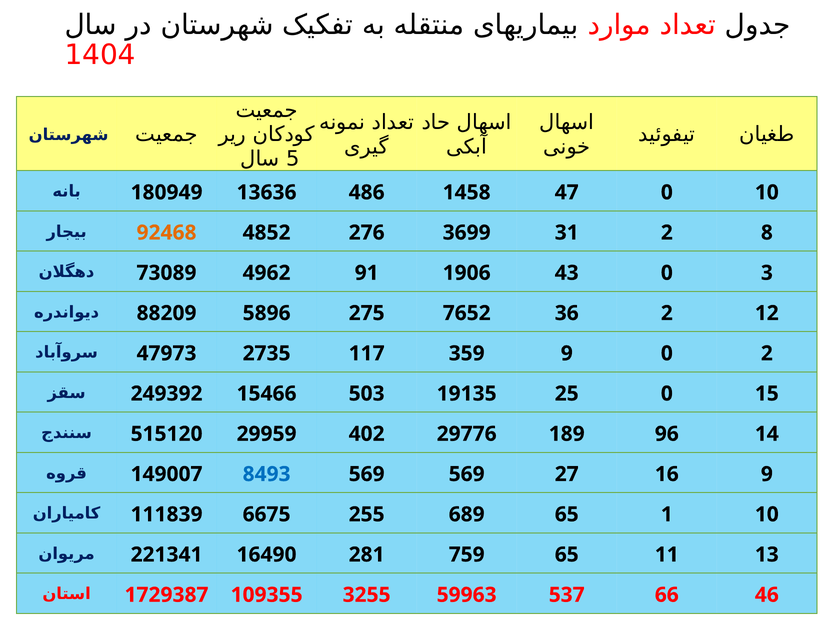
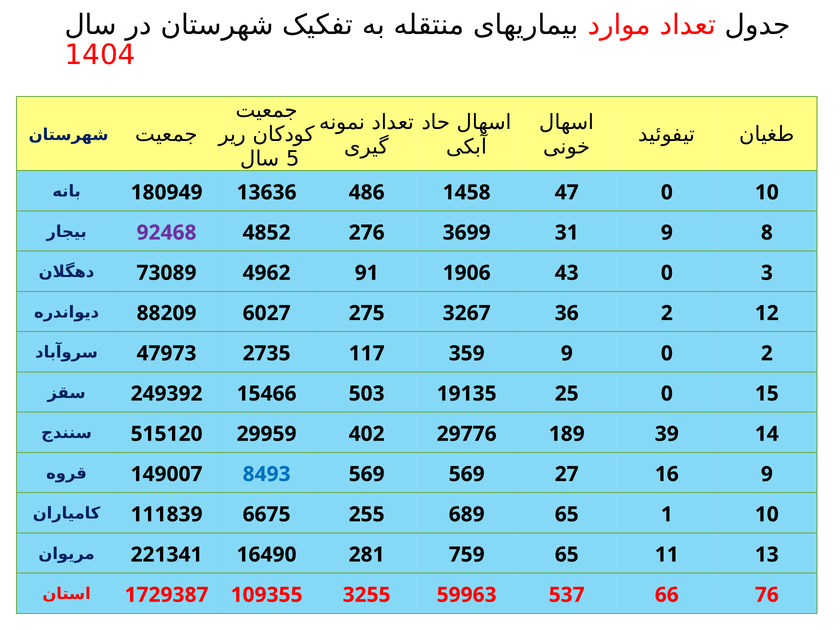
92468 colour: orange -> purple
31 2: 2 -> 9
5896: 5896 -> 6027
7652: 7652 -> 3267
96: 96 -> 39
46: 46 -> 76
